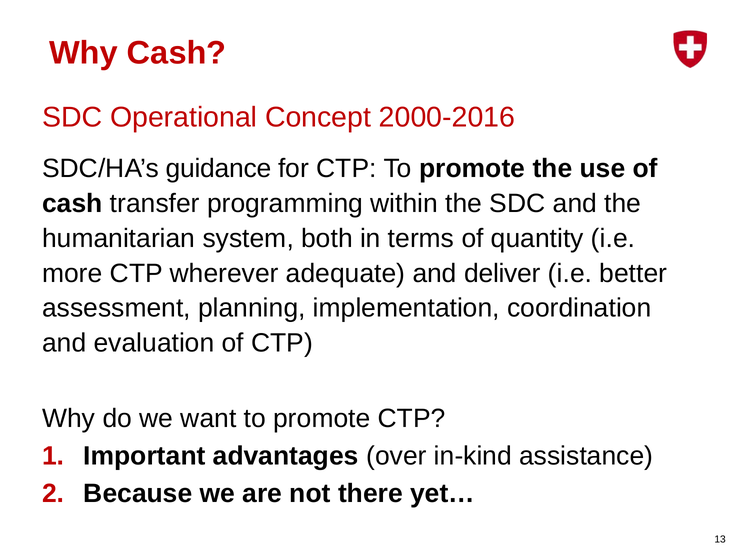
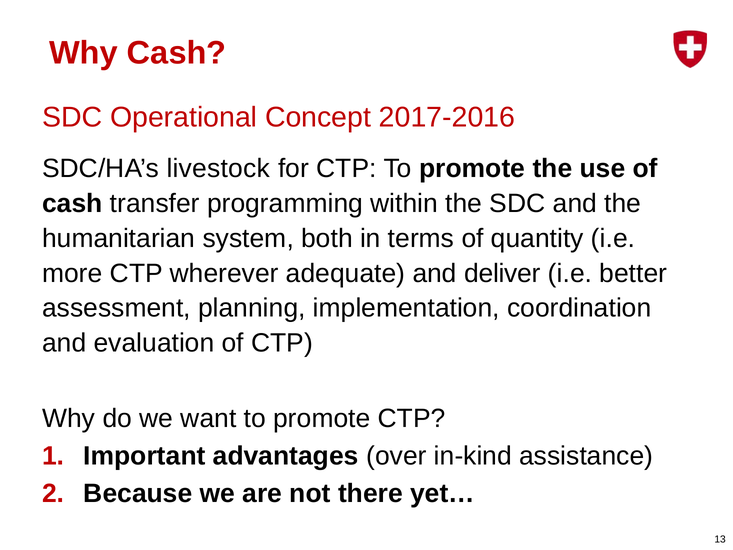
2000-2016: 2000-2016 -> 2017-2016
guidance: guidance -> livestock
